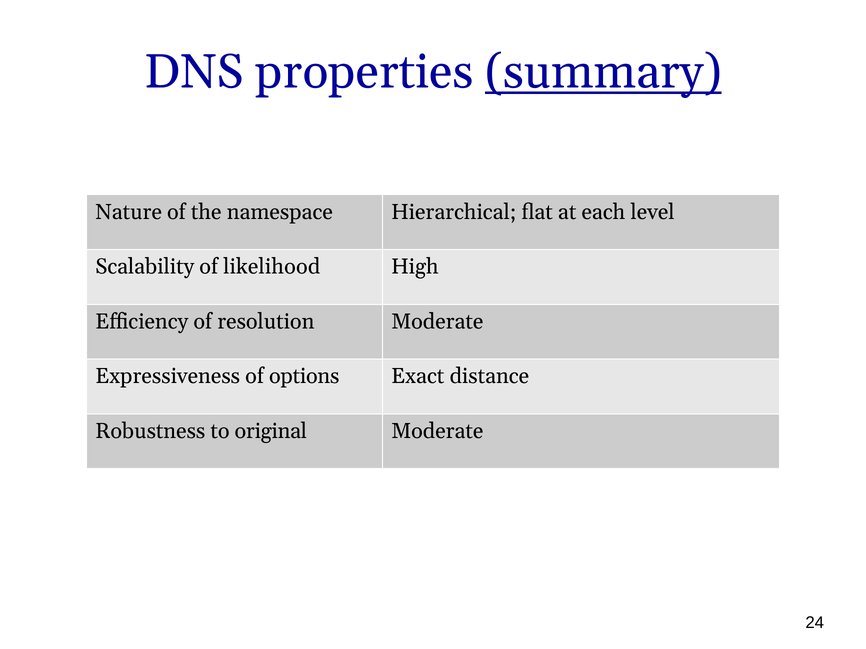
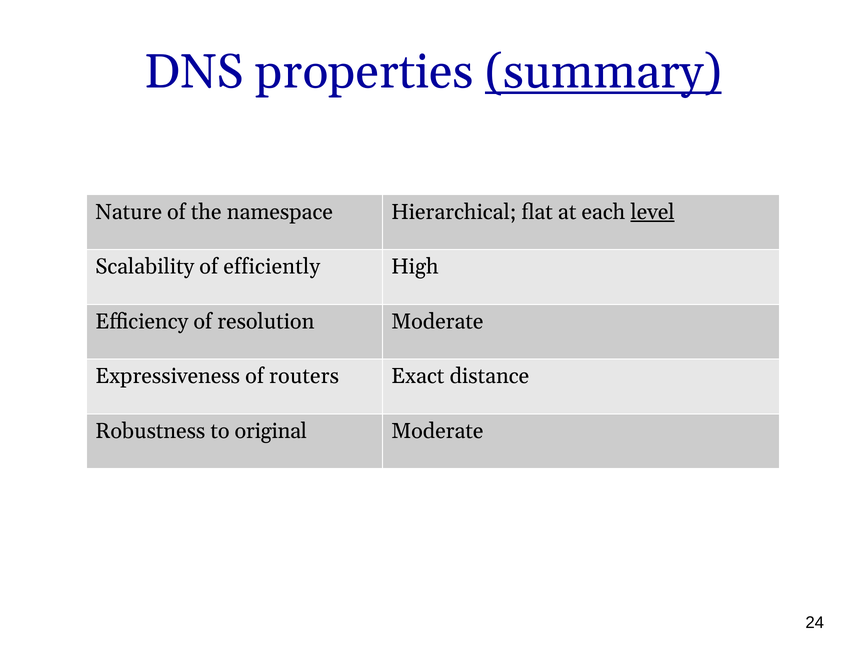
level underline: none -> present
likelihood: likelihood -> efficiently
options: options -> routers
